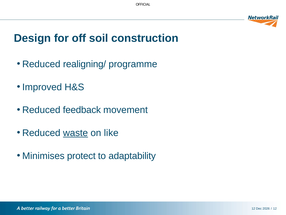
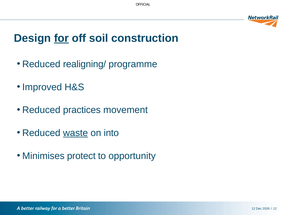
for underline: none -> present
feedback: feedback -> practices
like: like -> into
adaptability: adaptability -> opportunity
